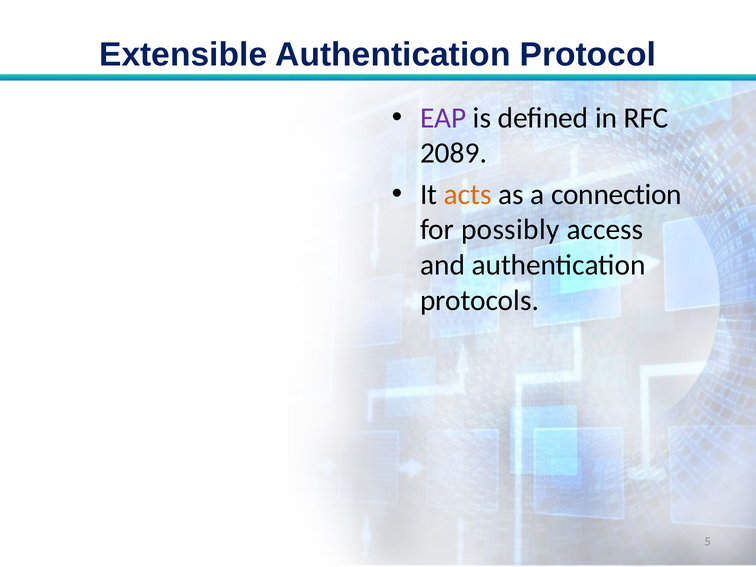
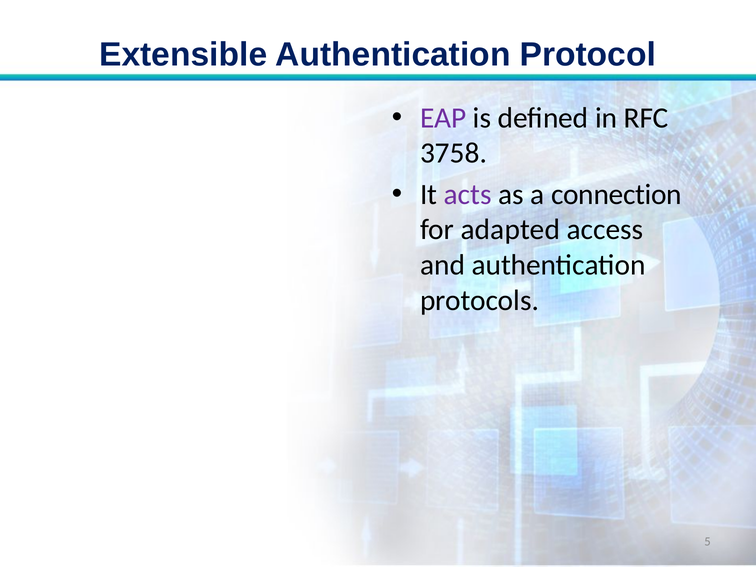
2089: 2089 -> 3758
acts colour: orange -> purple
possibly: possibly -> adapted
